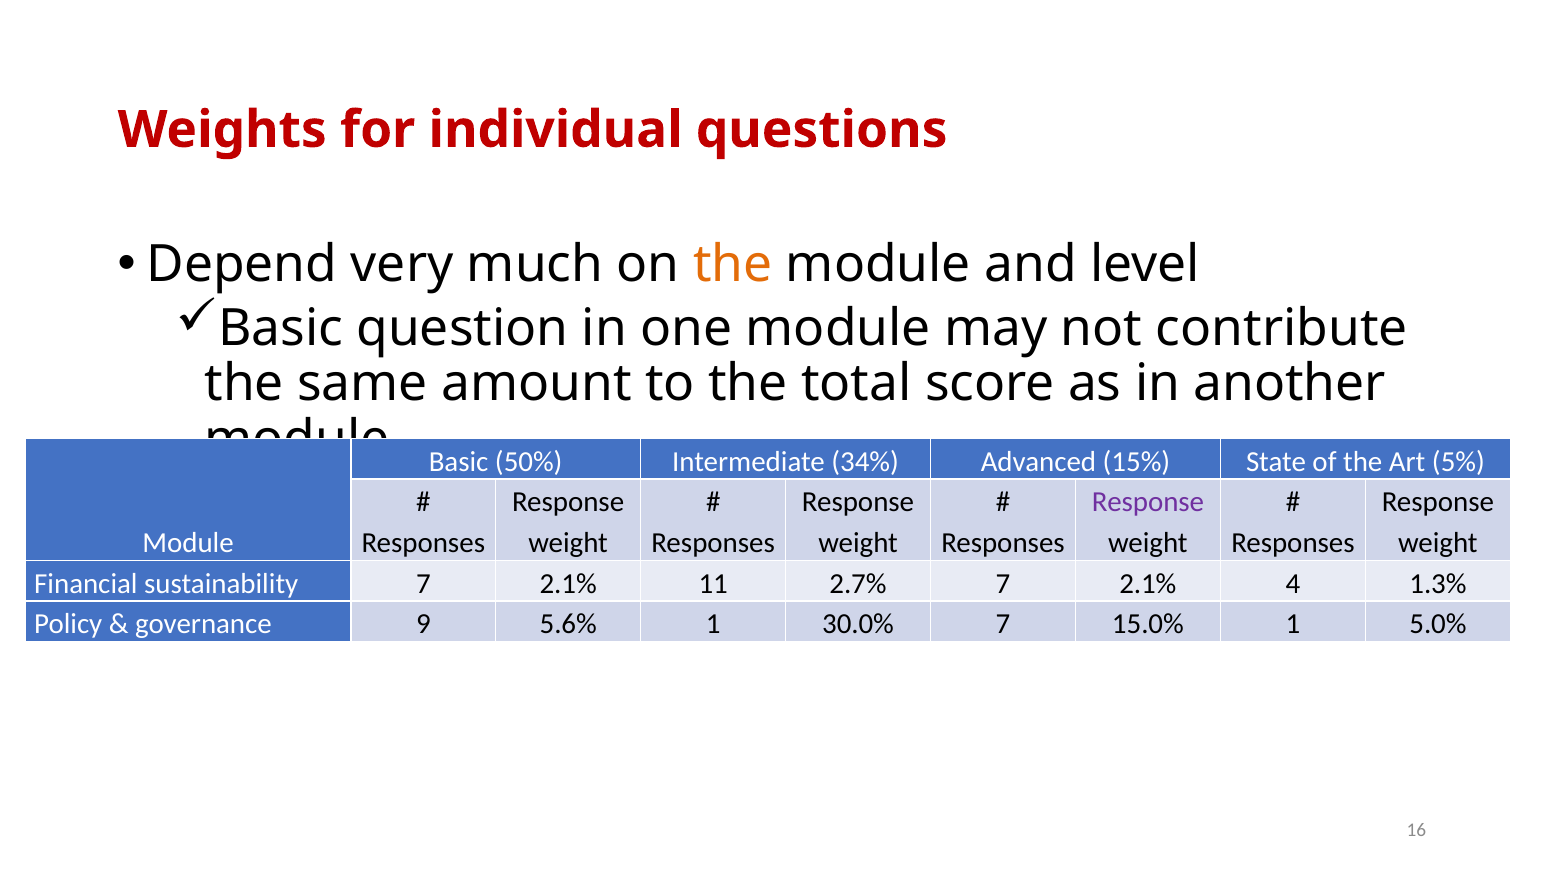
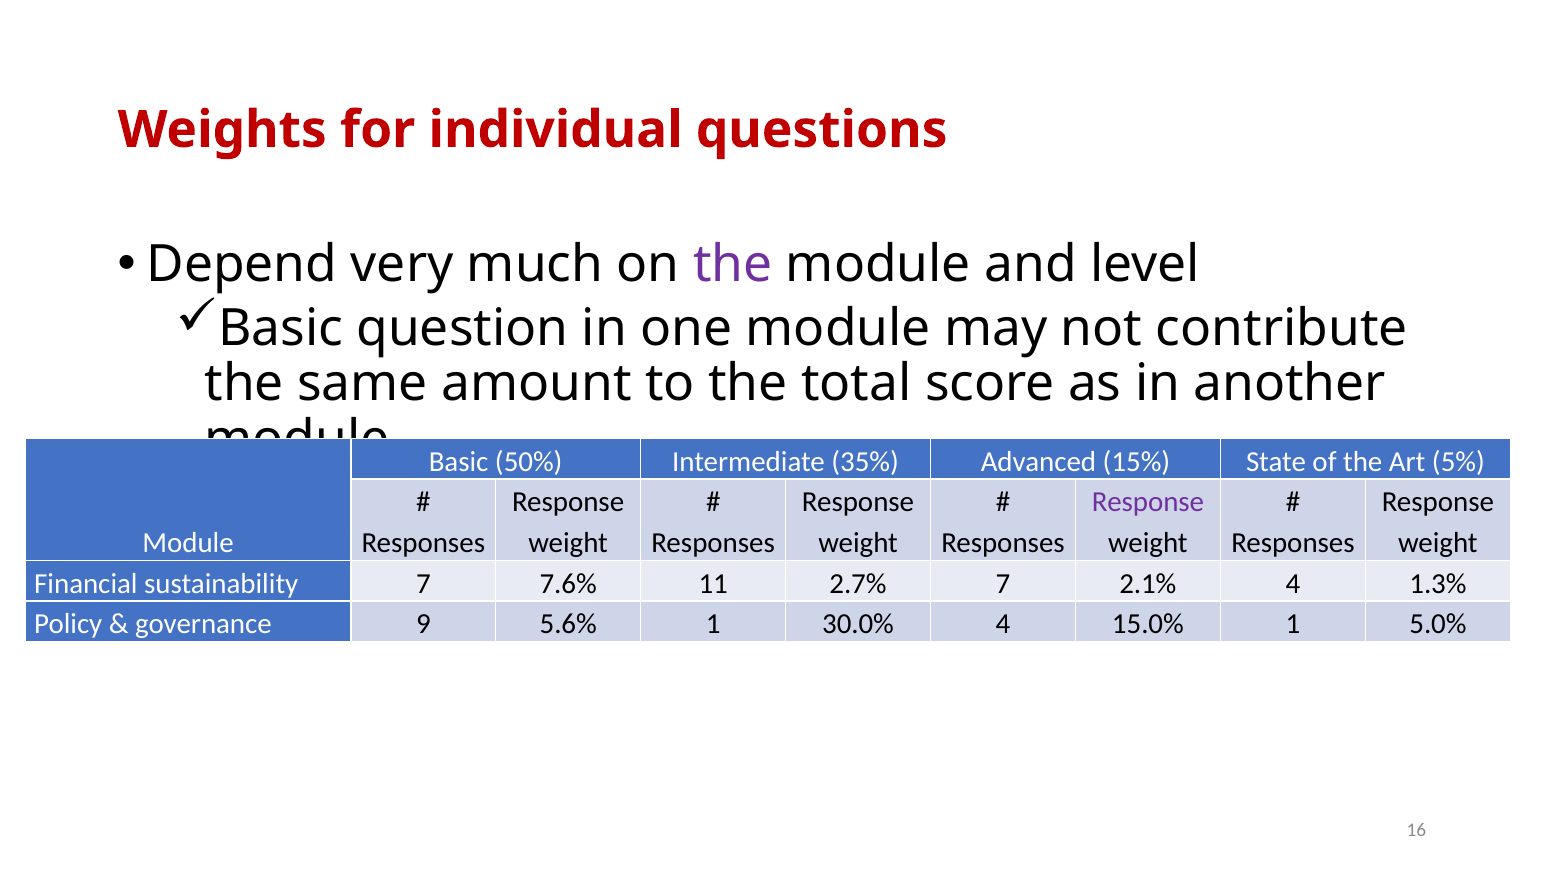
the at (733, 264) colour: orange -> purple
34%: 34% -> 35%
sustainability 7 2.1%: 2.1% -> 7.6%
30.0% 7: 7 -> 4
